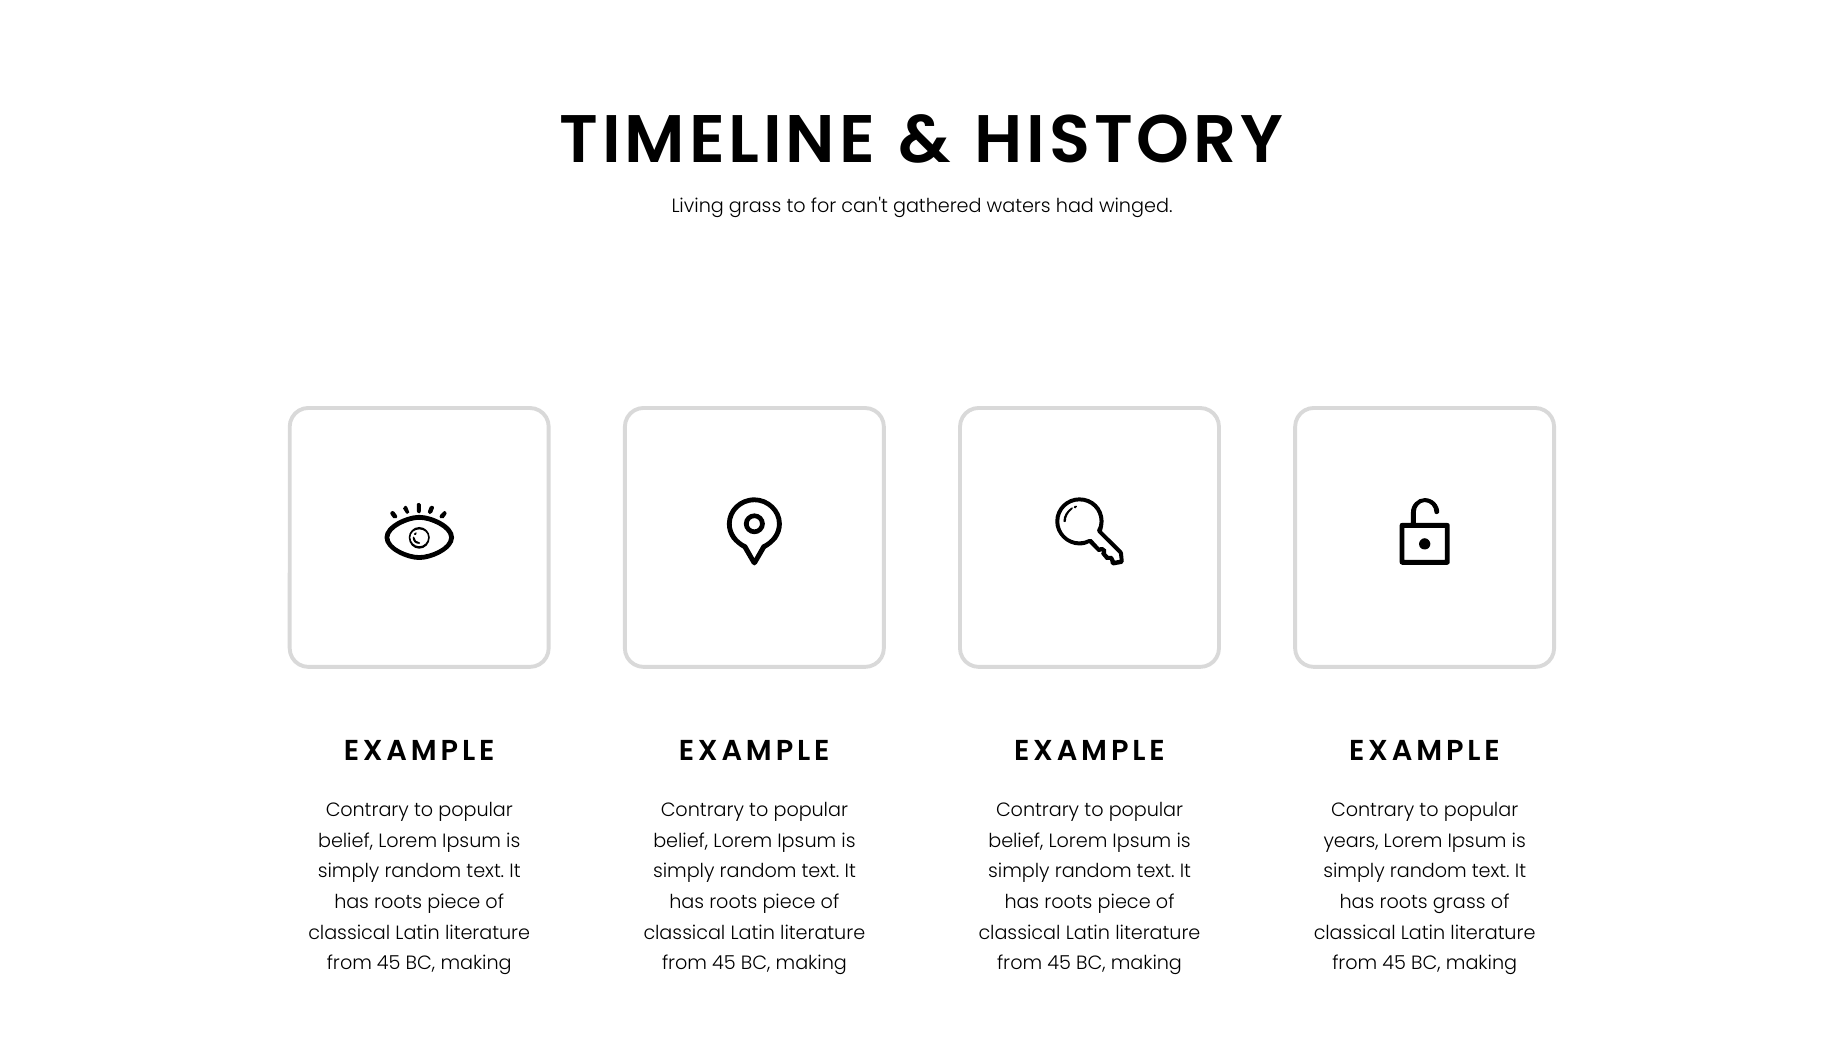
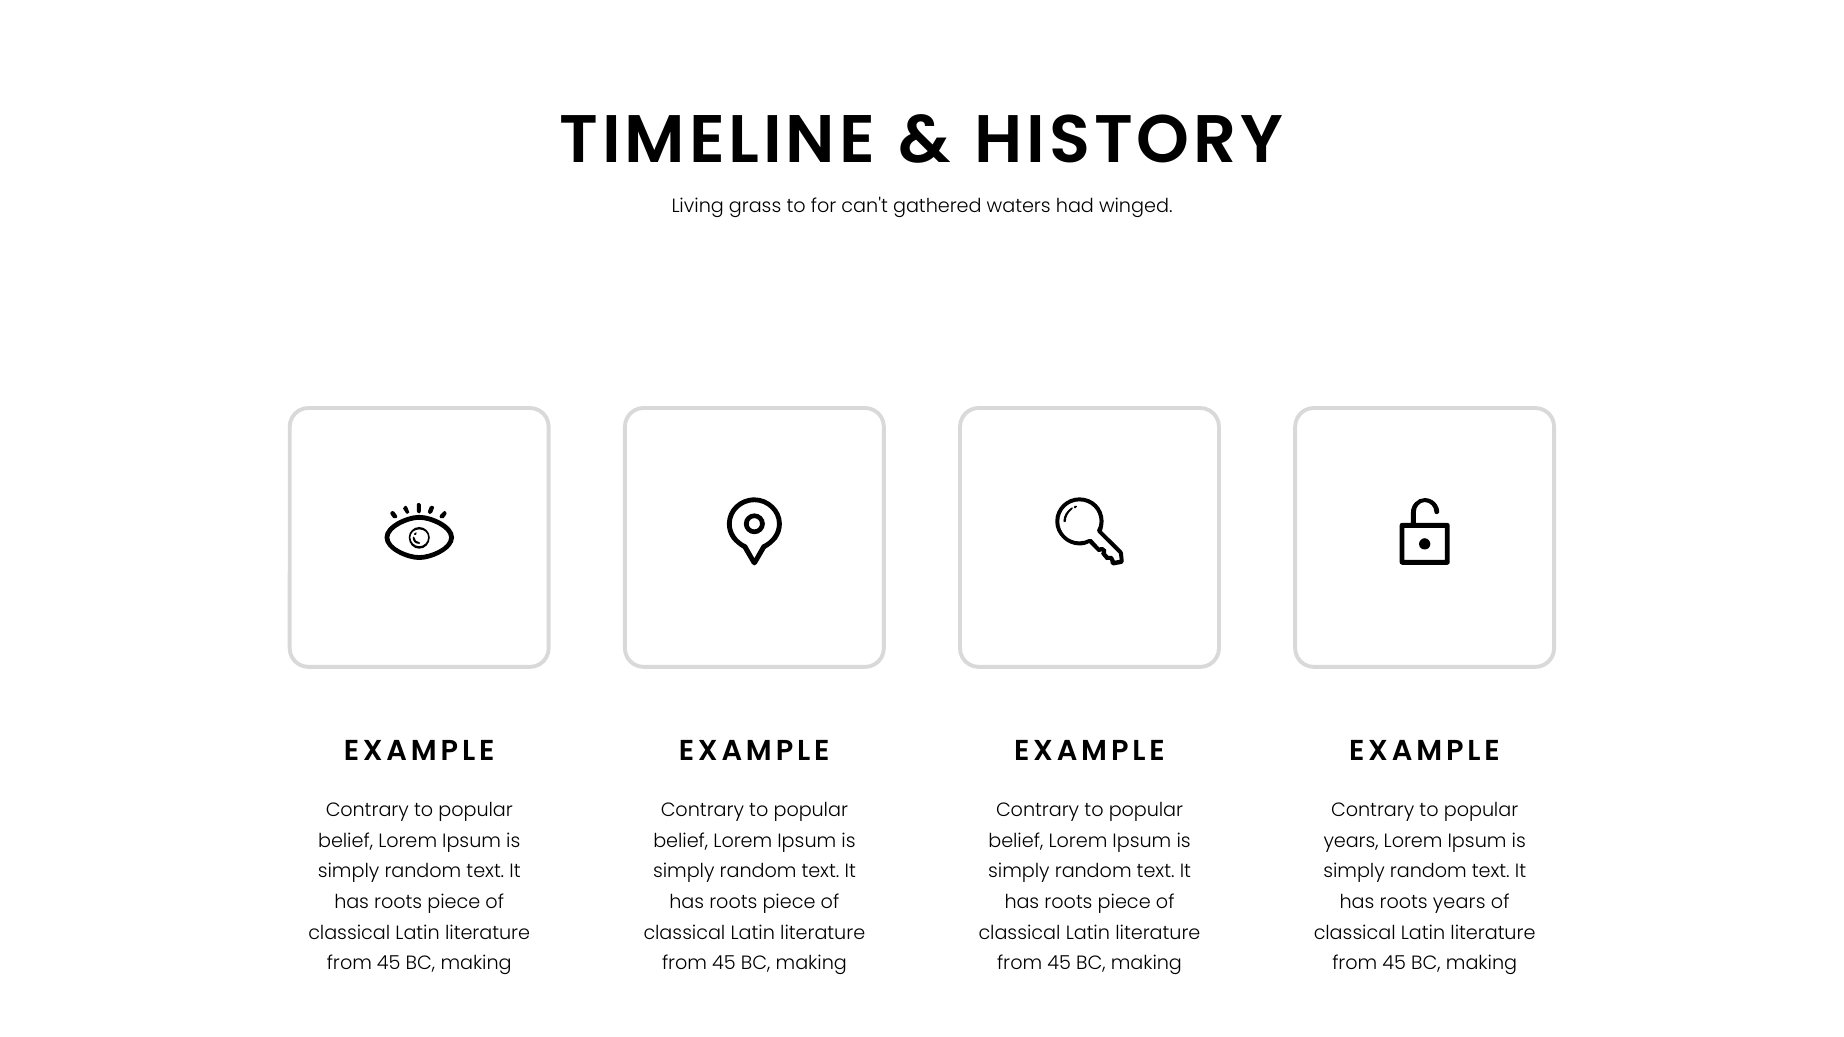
roots grass: grass -> years
